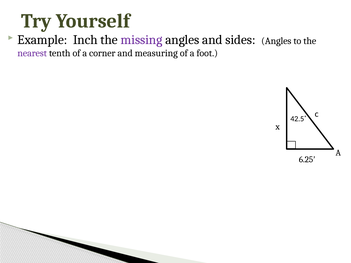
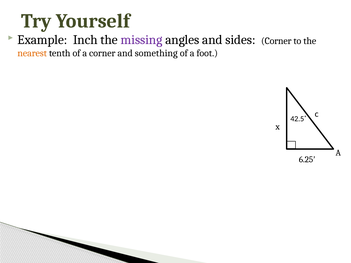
sides Angles: Angles -> Corner
nearest colour: purple -> orange
measuring: measuring -> something
